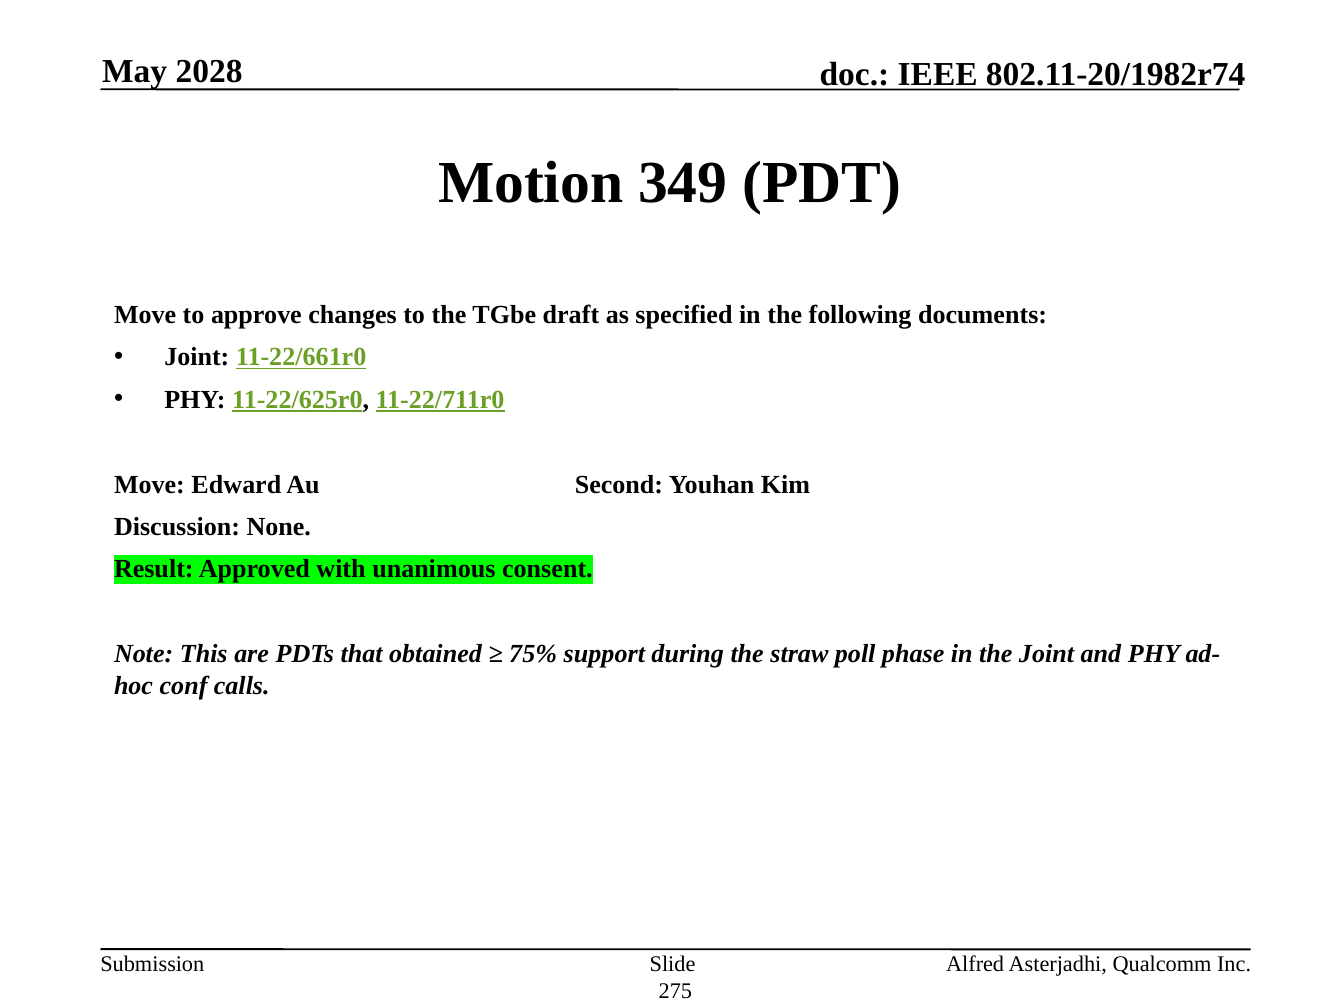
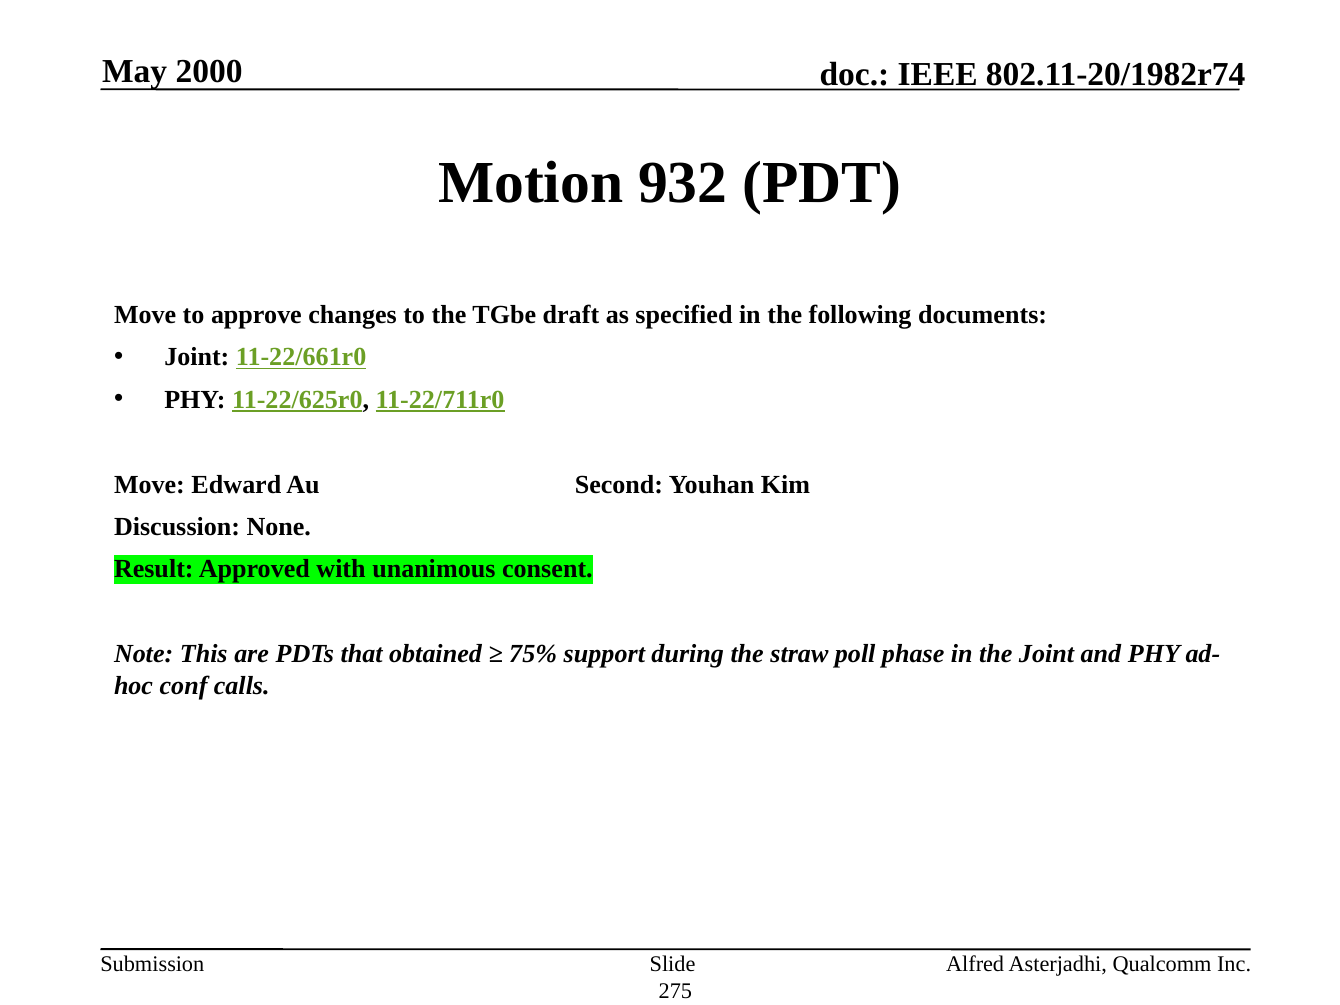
2028: 2028 -> 2000
349: 349 -> 932
